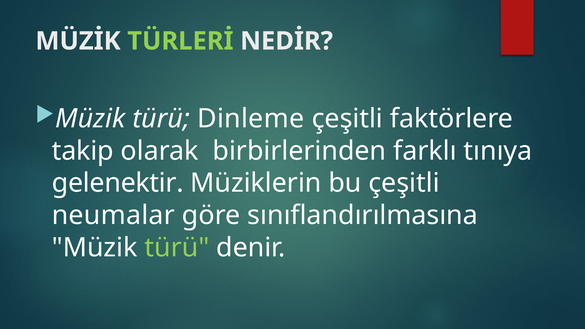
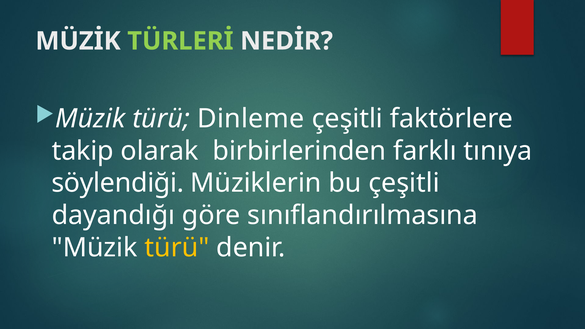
gelenektir: gelenektir -> söylendiği
neumalar: neumalar -> dayandığı
türü at (177, 248) colour: light green -> yellow
